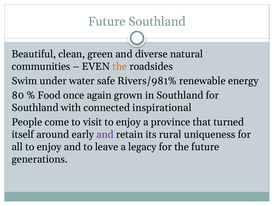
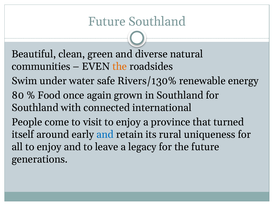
Rivers/981%: Rivers/981% -> Rivers/130%
inspirational: inspirational -> international
and at (105, 134) colour: purple -> blue
